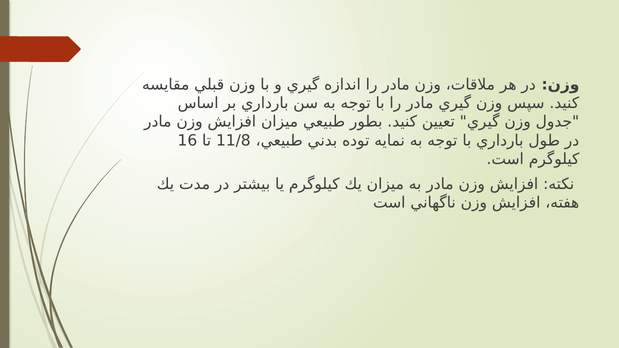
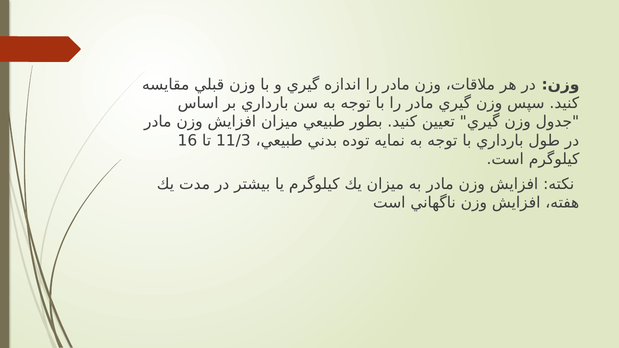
11/8: 11/8 -> 11/3
